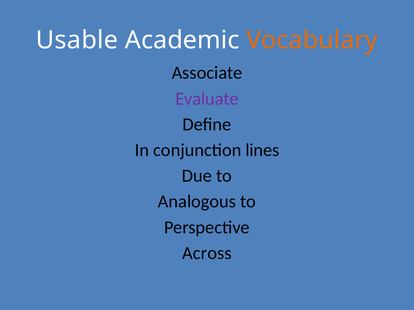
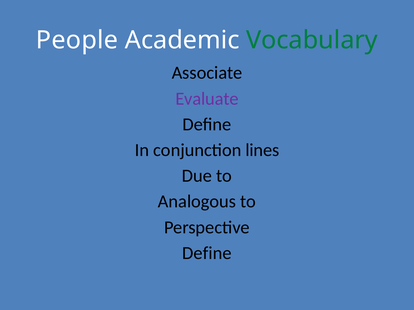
Usable: Usable -> People
Vocabulary colour: orange -> green
Across at (207, 253): Across -> Define
